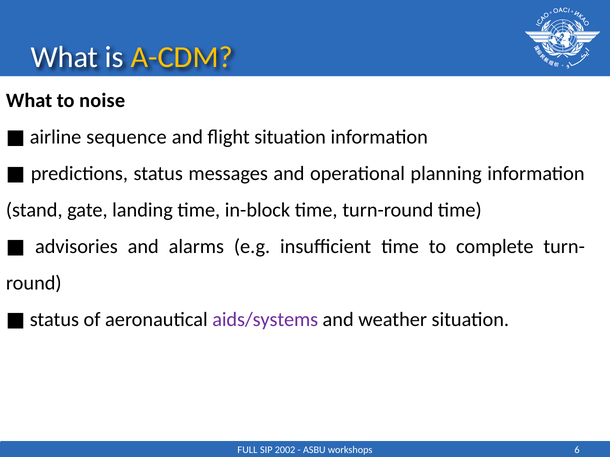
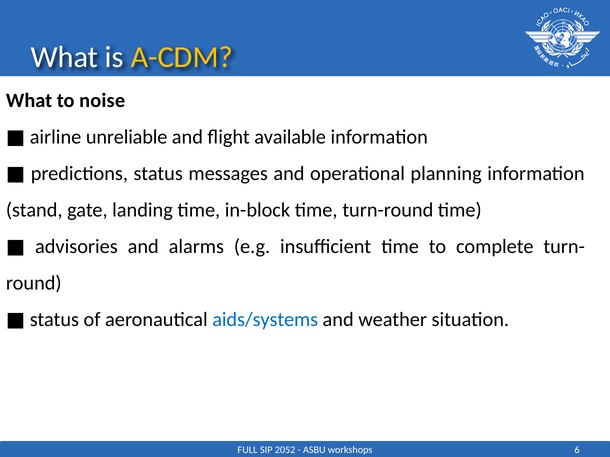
sequence: sequence -> unreliable
flight situation: situation -> available
aids/systems colour: purple -> blue
2002: 2002 -> 2052
